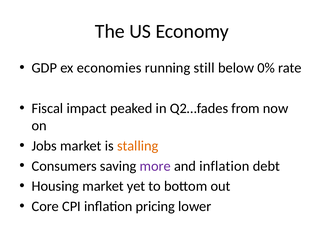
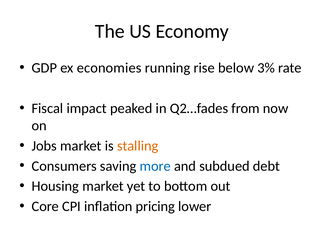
still: still -> rise
0%: 0% -> 3%
more colour: purple -> blue
and inflation: inflation -> subdued
